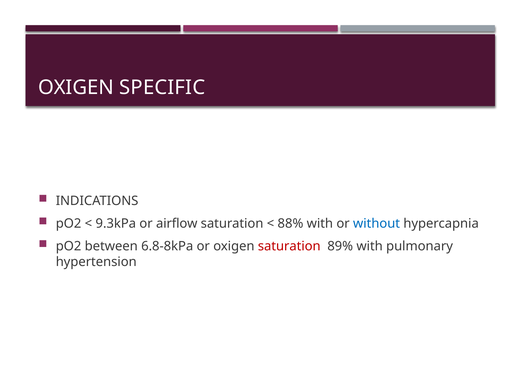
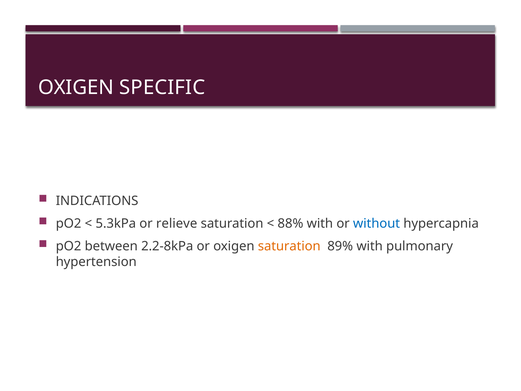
9.3kPa: 9.3kPa -> 5.3kPa
airflow: airflow -> relieve
6.8-8kPa: 6.8-8kPa -> 2.2-8kPa
saturation at (289, 246) colour: red -> orange
